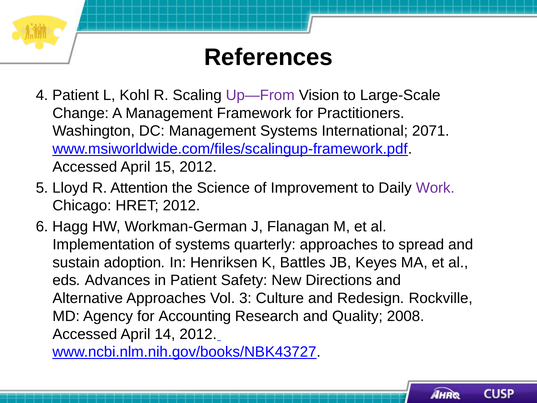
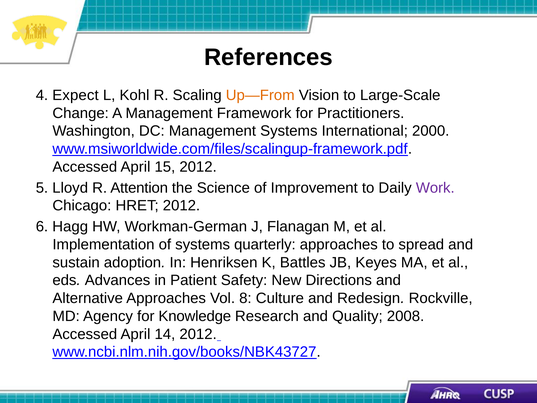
4 Patient: Patient -> Expect
Up—From colour: purple -> orange
2071: 2071 -> 2000
3: 3 -> 8
Accounting: Accounting -> Knowledge
